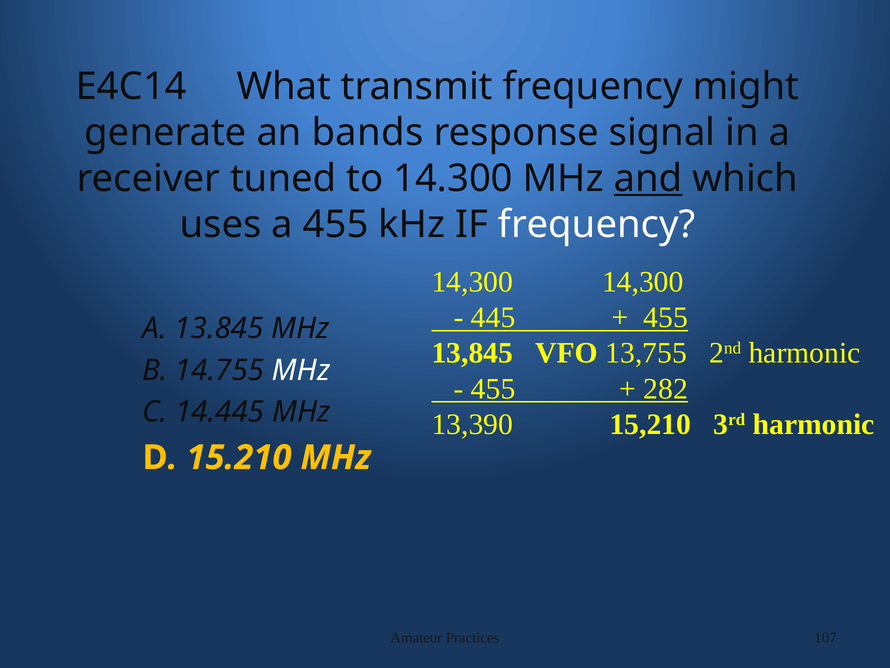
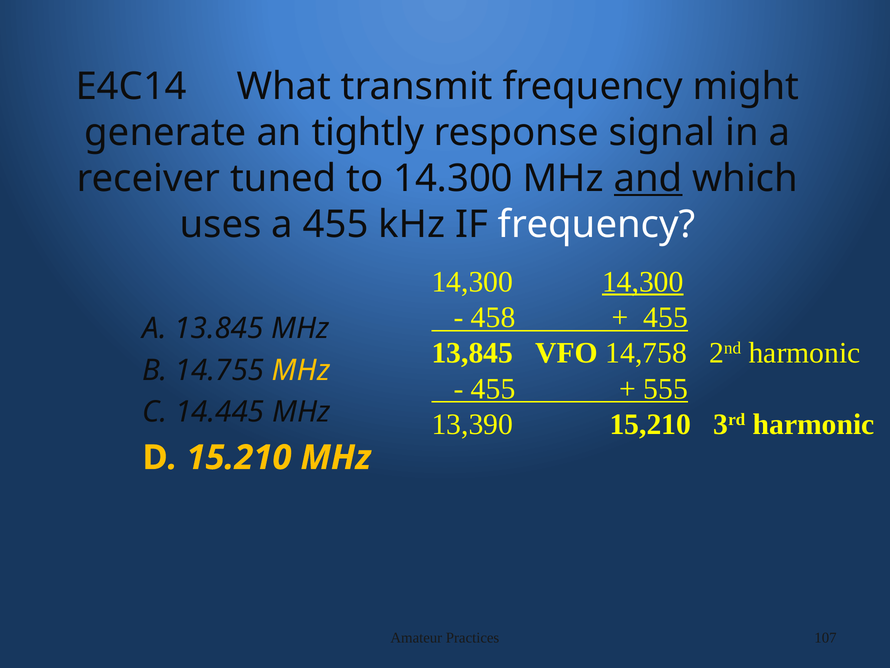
bands: bands -> tightly
14,300 at (643, 282) underline: none -> present
445: 445 -> 458
13,755: 13,755 -> 14,758
MHz at (301, 370) colour: white -> yellow
282: 282 -> 555
